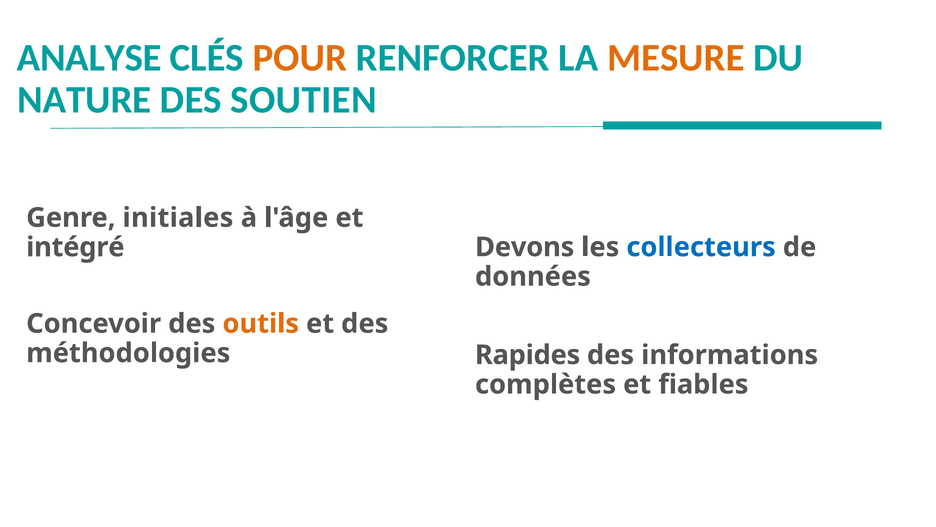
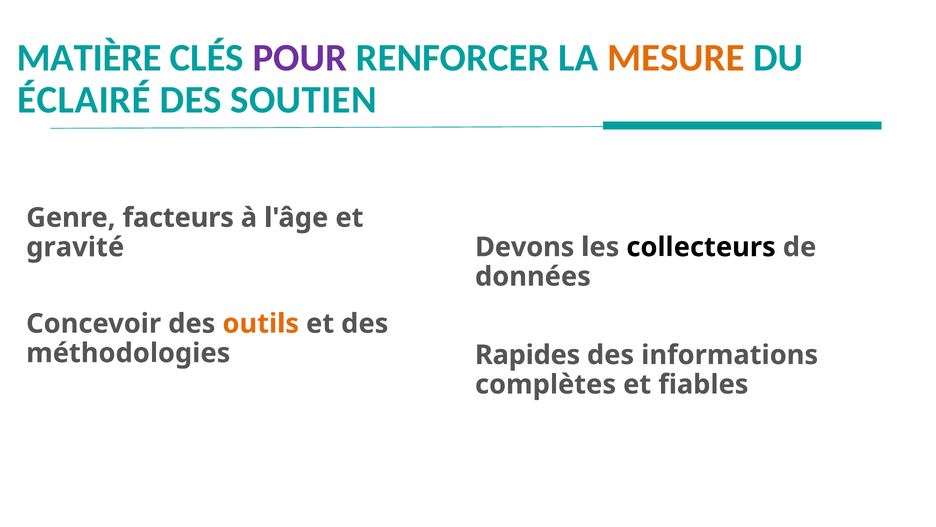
ANALYSE: ANALYSE -> MATIÈRE
POUR colour: orange -> purple
NATURE: NATURE -> ÉCLAIRÉ
initiales: initiales -> facteurs
collecteurs colour: blue -> black
intégré: intégré -> gravité
